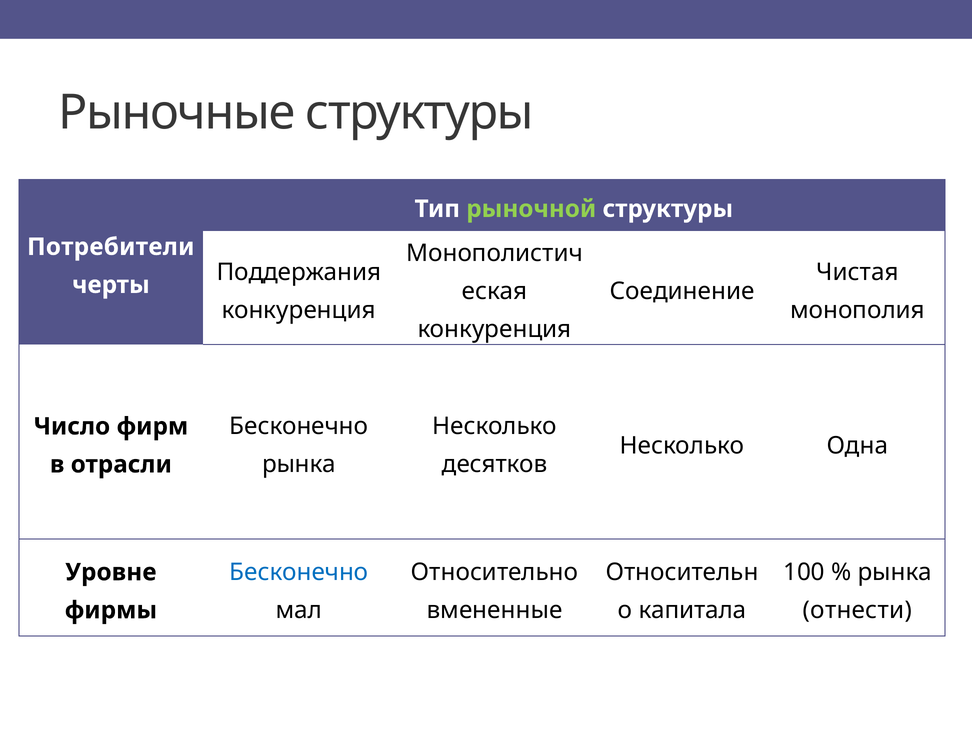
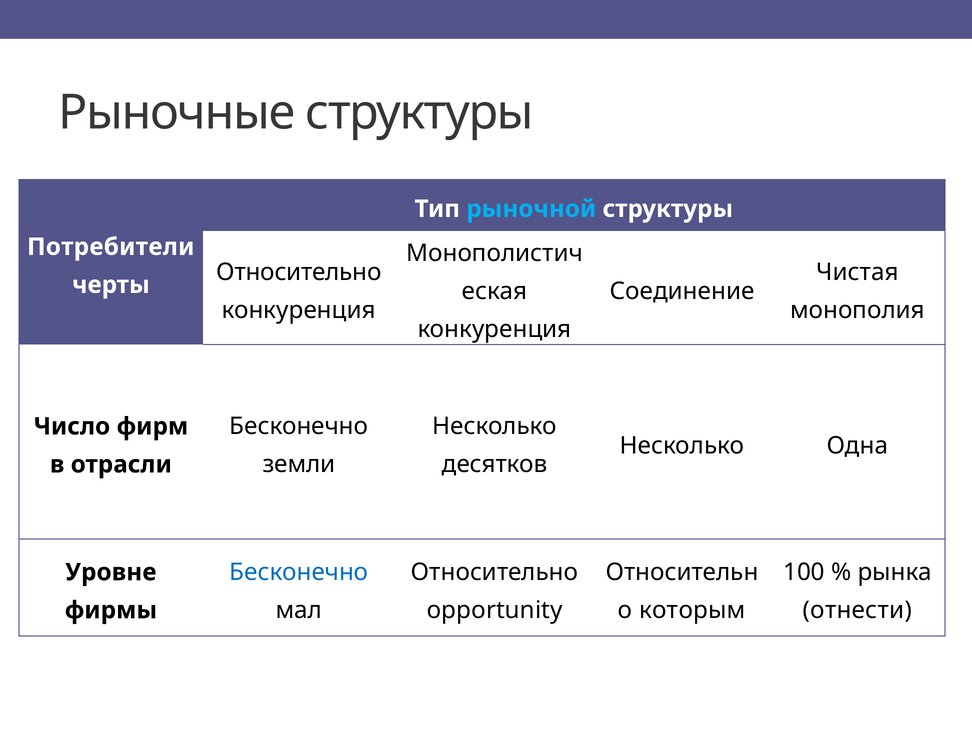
рыночной colour: light green -> light blue
Поддержания at (299, 272): Поддержания -> Относительно
рынка at (299, 464): рынка -> земли
вмененные: вмененные -> opportunity
капитала: капитала -> которым
